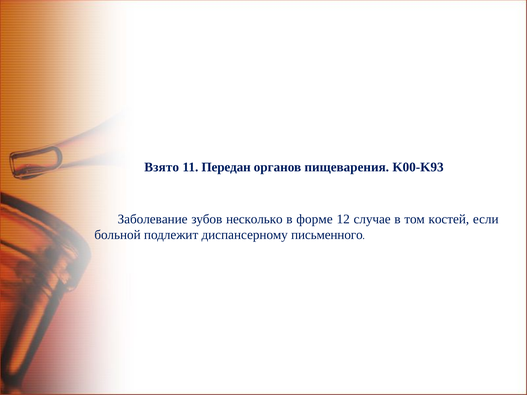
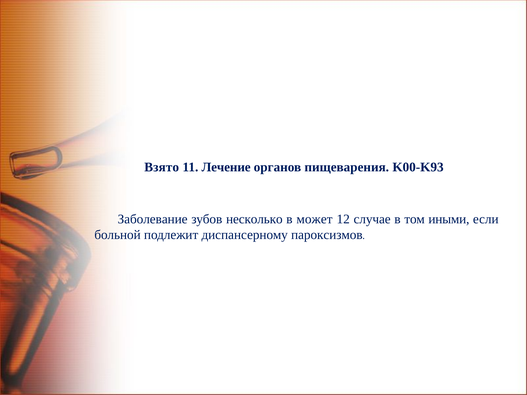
Передан: Передан -> Лечение
форме: форме -> может
костей: костей -> иными
письменного: письменного -> пароксизмов
